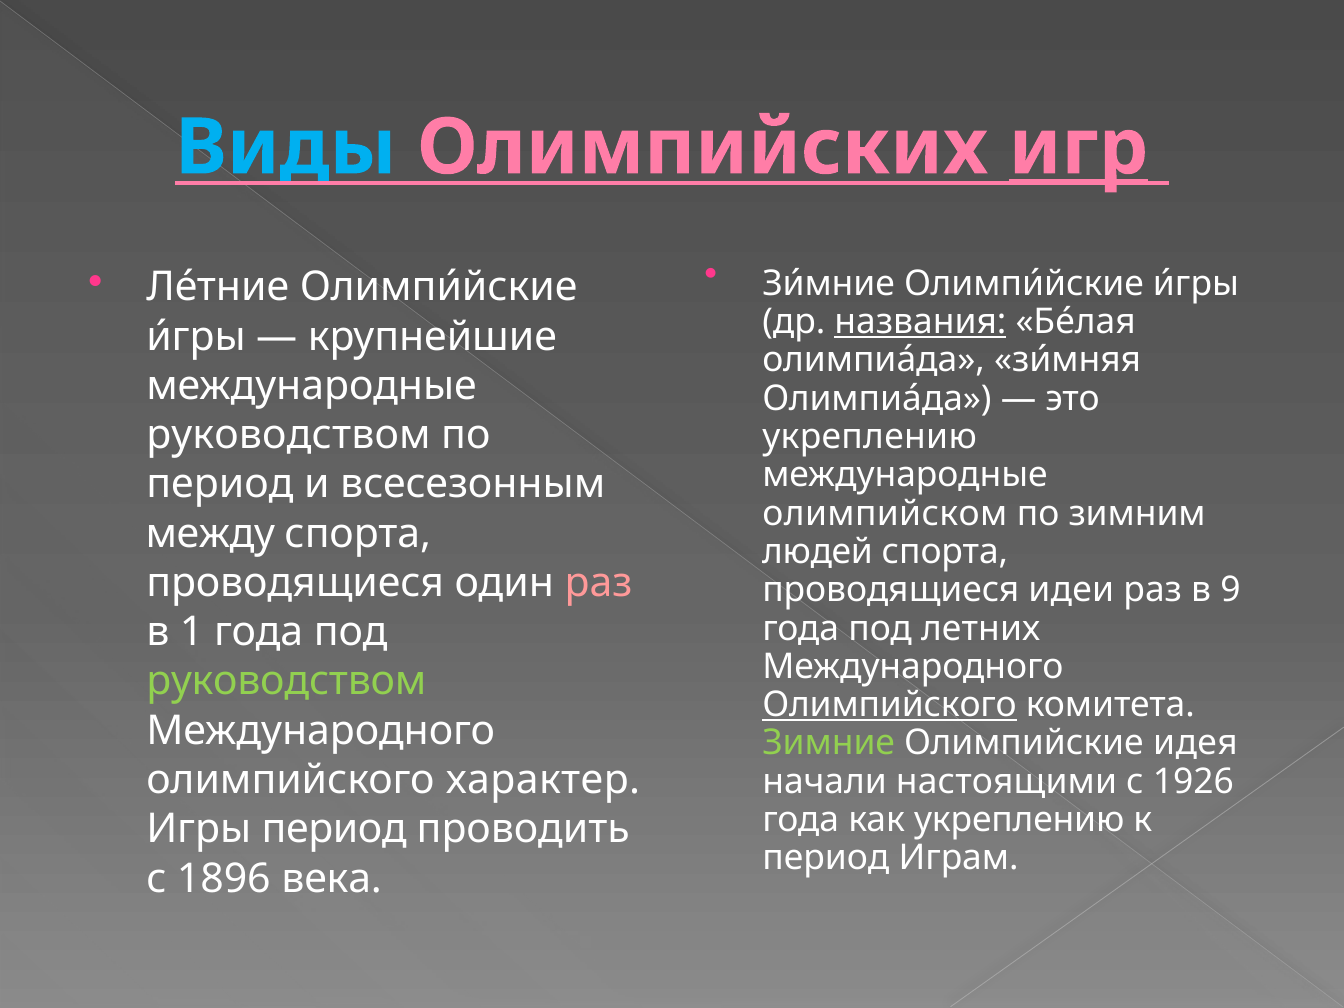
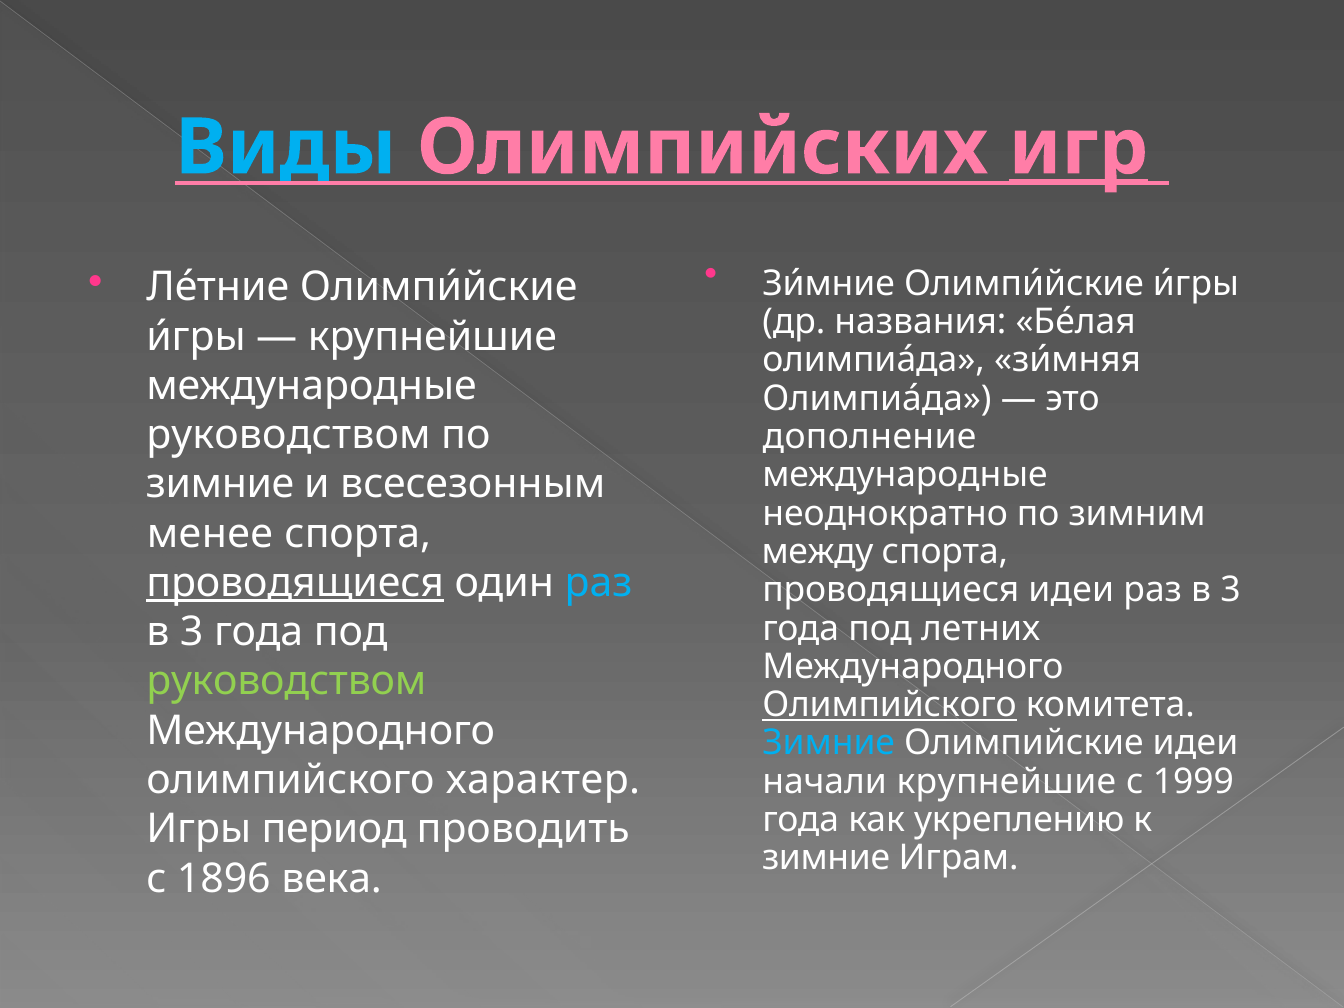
названия underline: present -> none
укреплению at (870, 437): укреплению -> дополнение
период at (220, 484): период -> зимние
олимпийском: олимпийском -> неоднократно
между: между -> менее
людей: людей -> между
проводящиеся at (295, 583) underline: none -> present
раз at (599, 583) colour: pink -> light blue
9 at (1230, 590): 9 -> 3
1 at (192, 632): 1 -> 3
Зимние at (829, 743) colour: light green -> light blue
Олимпийские идея: идея -> идеи
начали настоящими: настоящими -> крупнейшие
1926: 1926 -> 1999
период at (826, 858): период -> зимние
